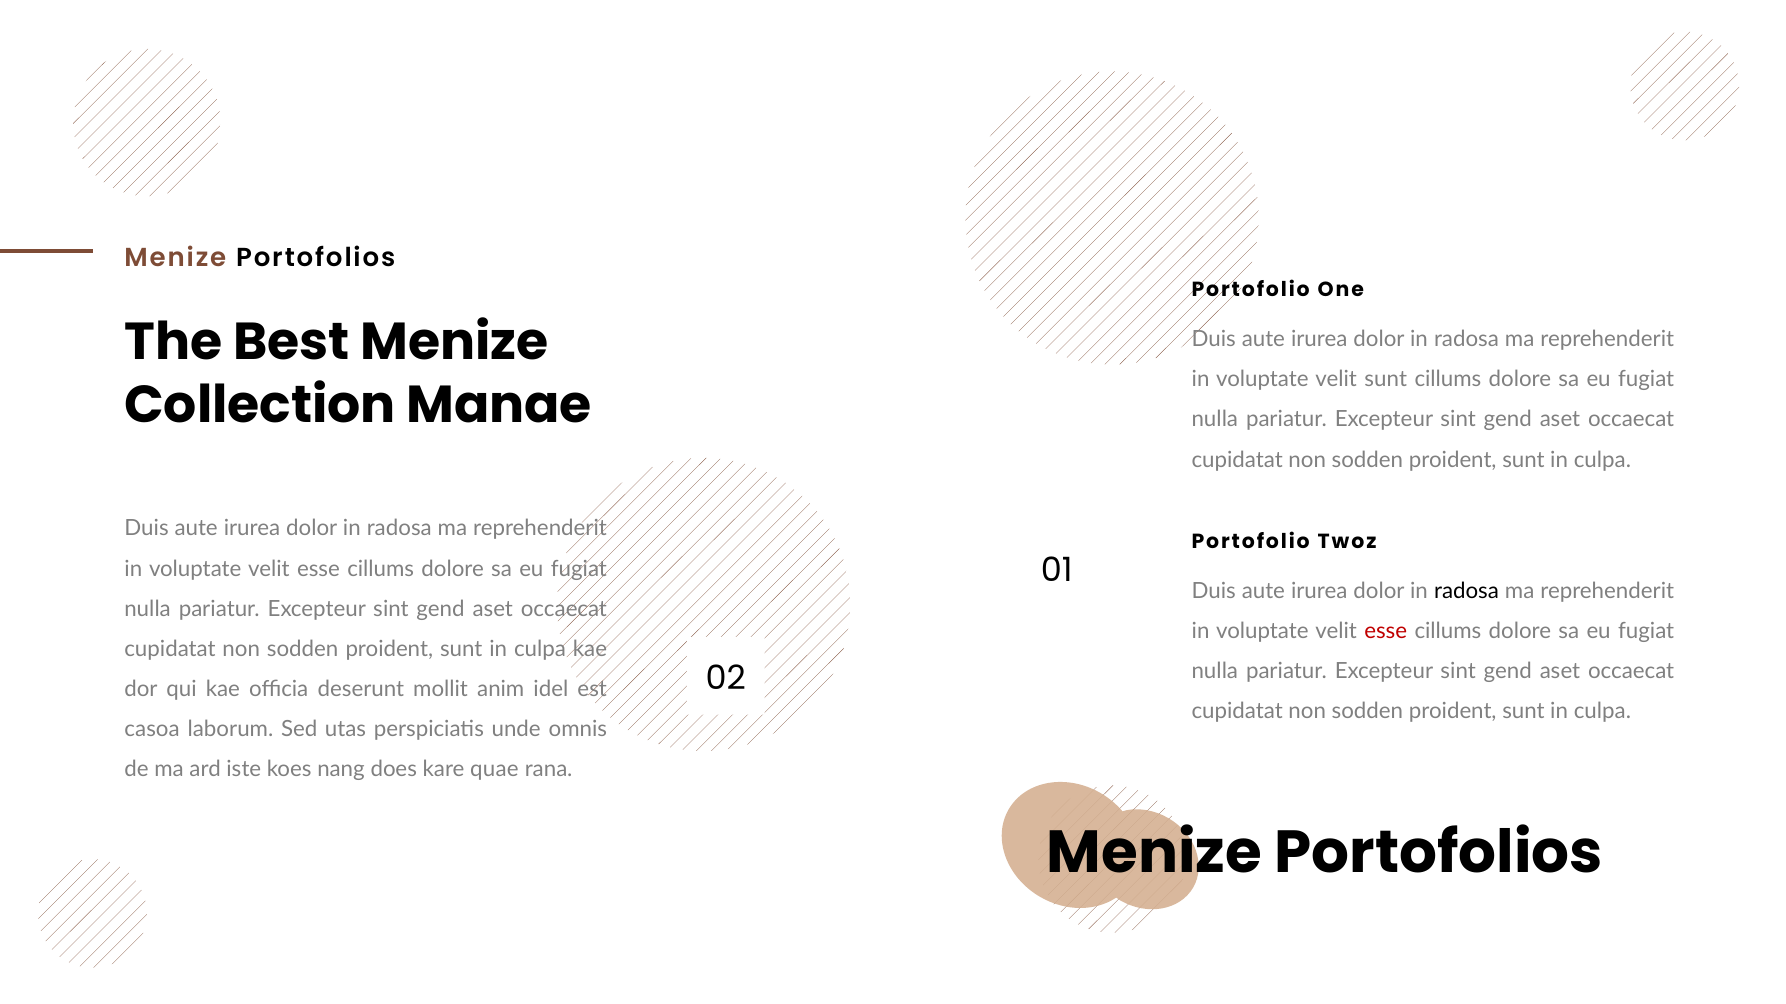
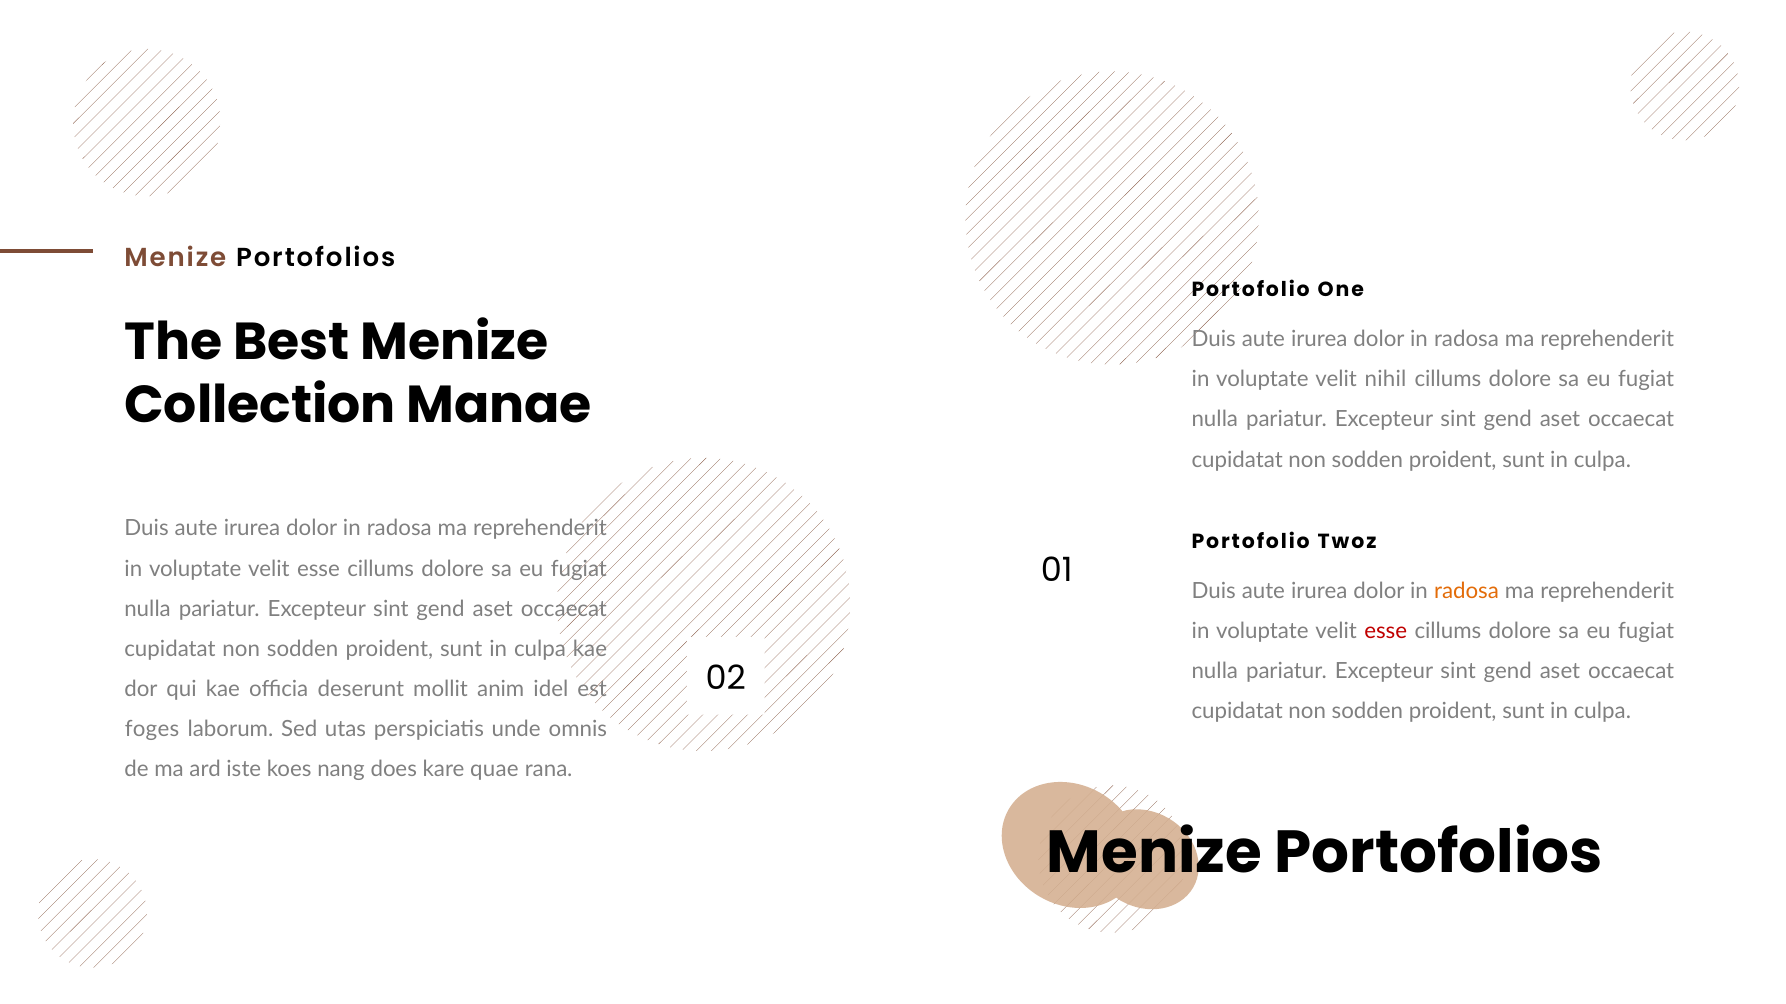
velit sunt: sunt -> nihil
radosa at (1467, 592) colour: black -> orange
casoa: casoa -> foges
